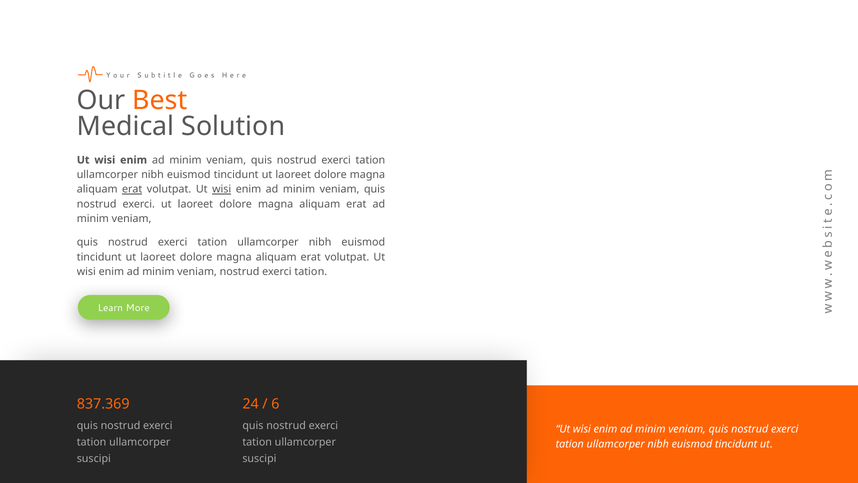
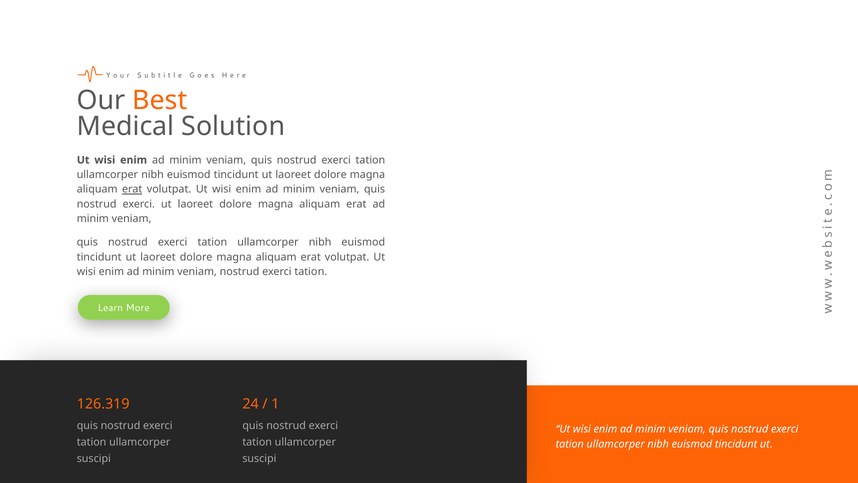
wisi at (222, 189) underline: present -> none
837.369: 837.369 -> 126.319
6: 6 -> 1
